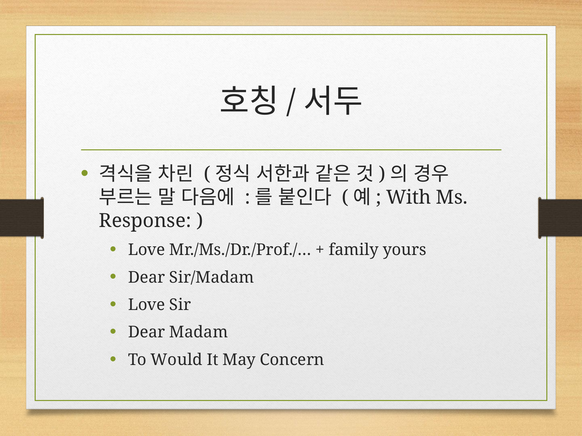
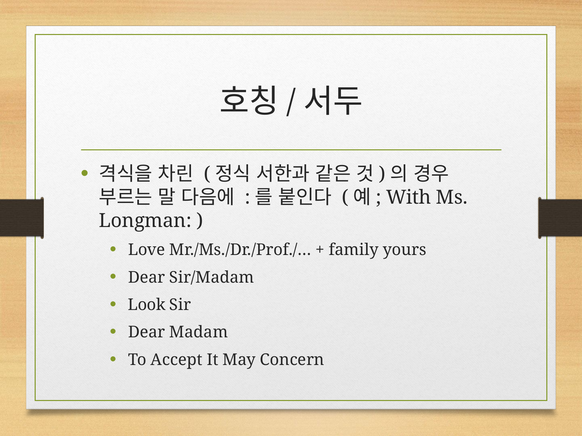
Response: Response -> Longman
Love at (147, 305): Love -> Look
Would: Would -> Accept
